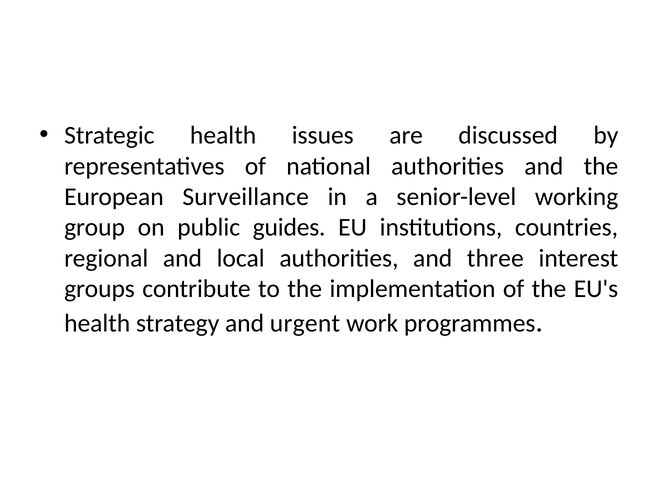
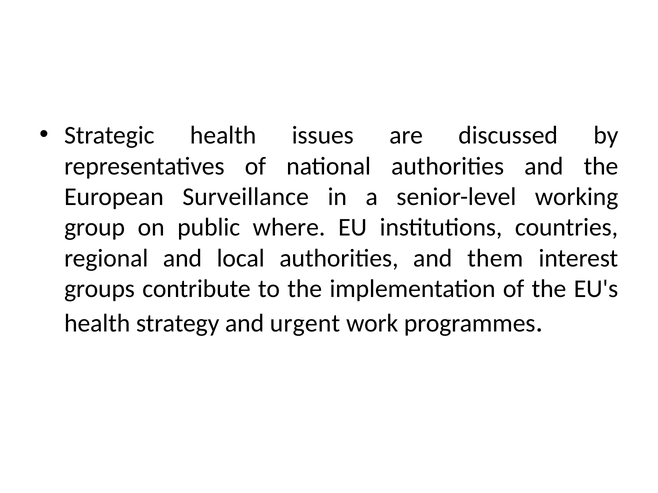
guides: guides -> where
three: three -> them
